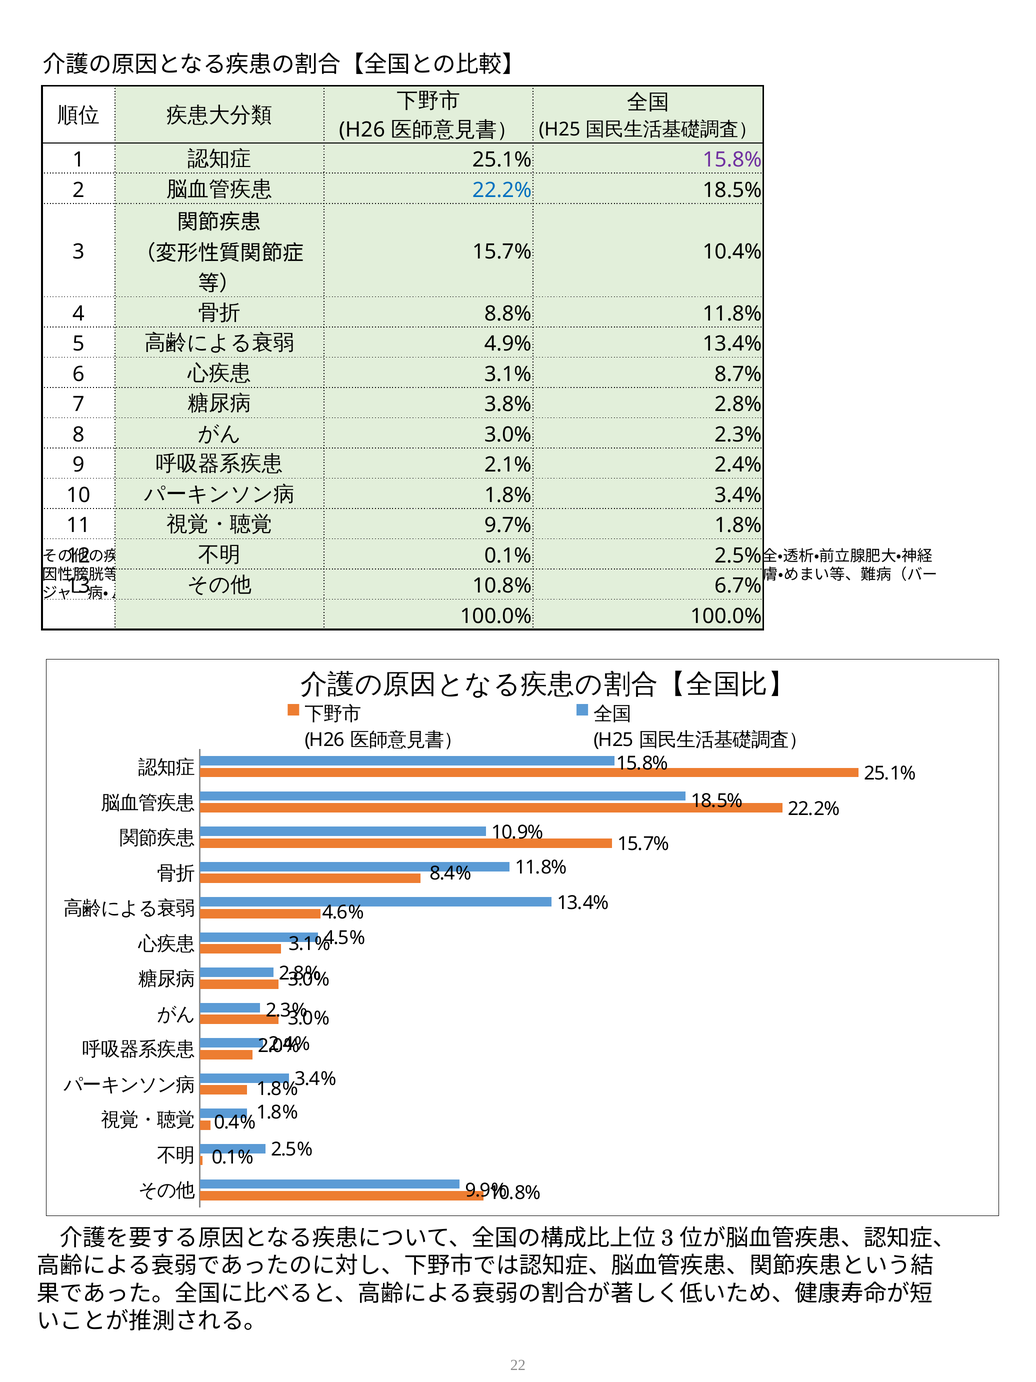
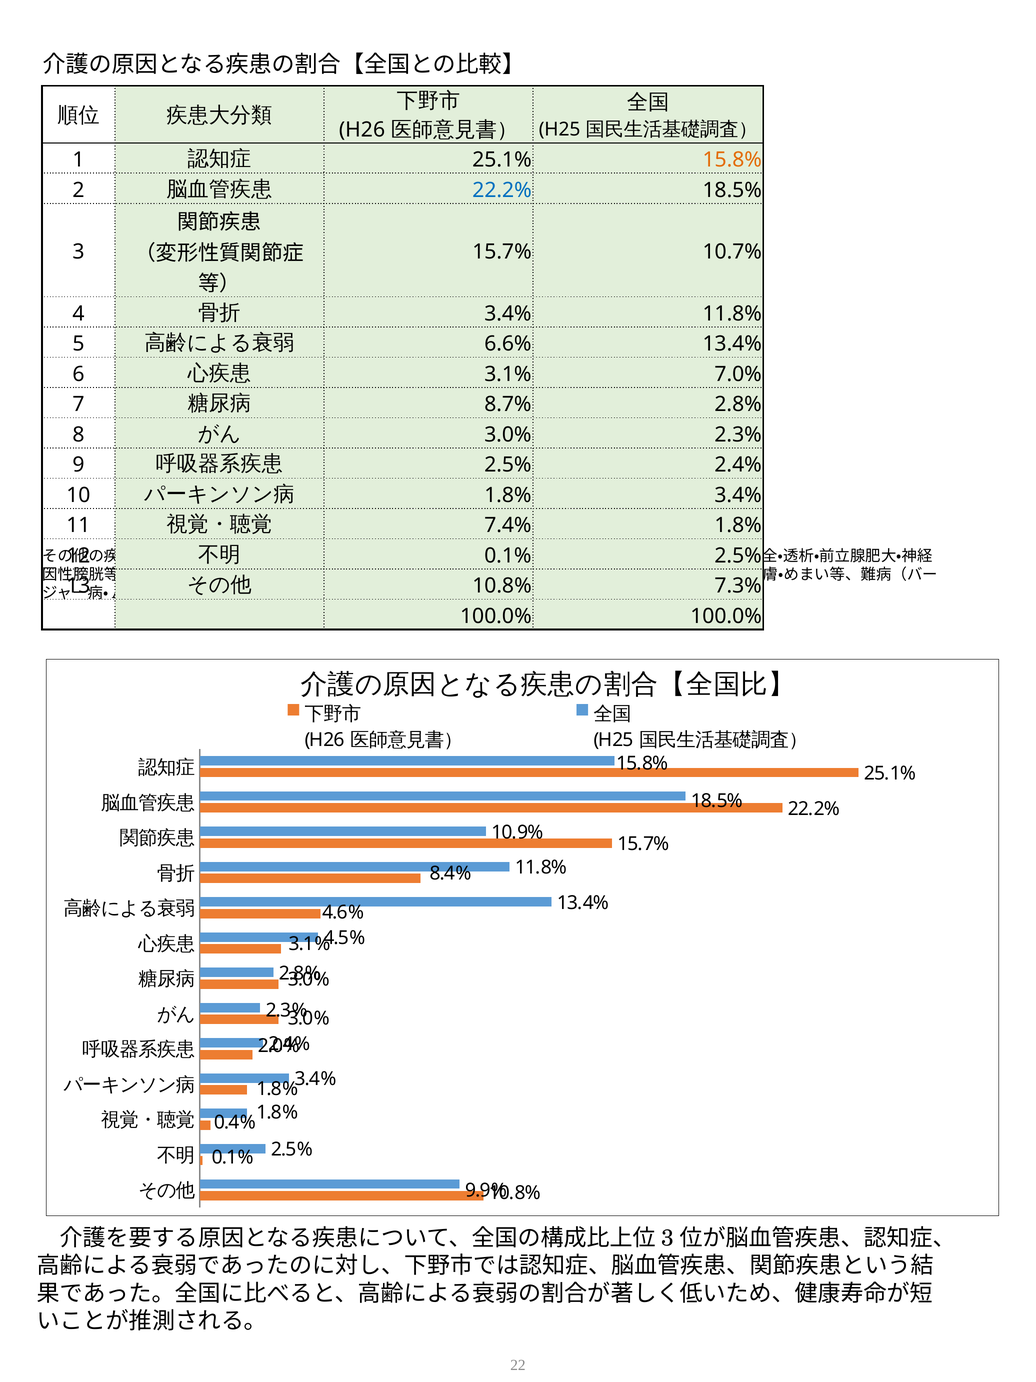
15.8% at (732, 160) colour: purple -> orange
10.4%: 10.4% -> 10.7%
8.8% at (508, 314): 8.8% -> 3.4%
4.9%: 4.9% -> 6.6%
8.7%: 8.7% -> 7.0%
3.8%: 3.8% -> 8.7%
2.1% at (508, 465): 2.1% -> 2.5%
9.7%: 9.7% -> 7.4%
6.7%: 6.7% -> 7.3%
